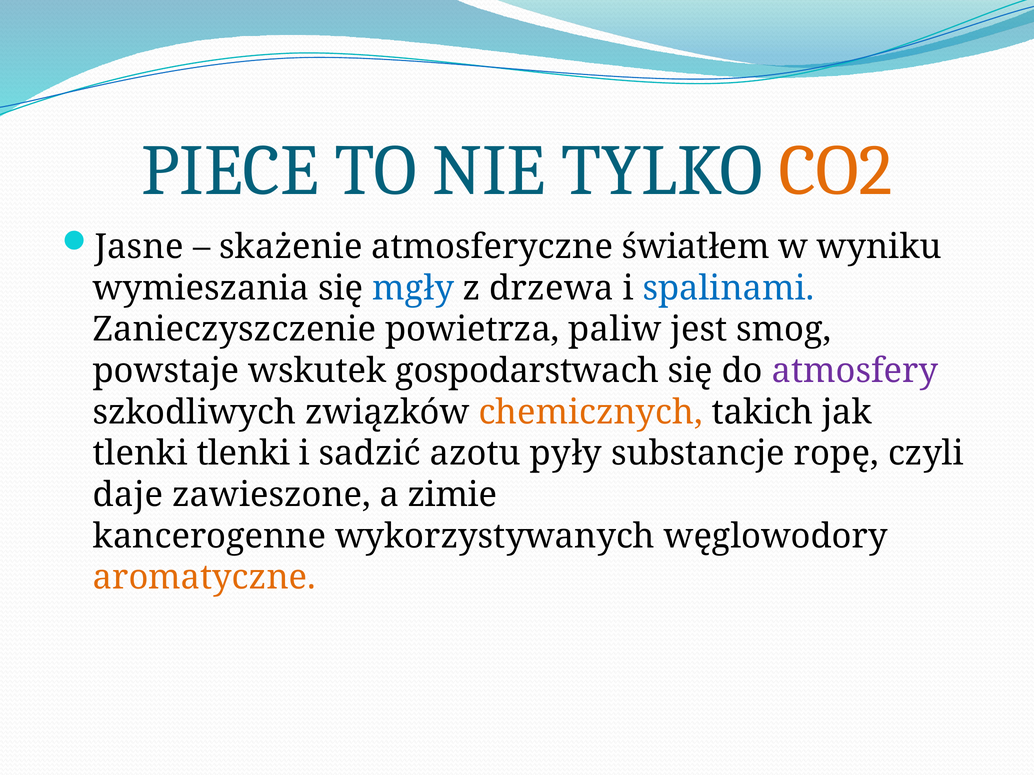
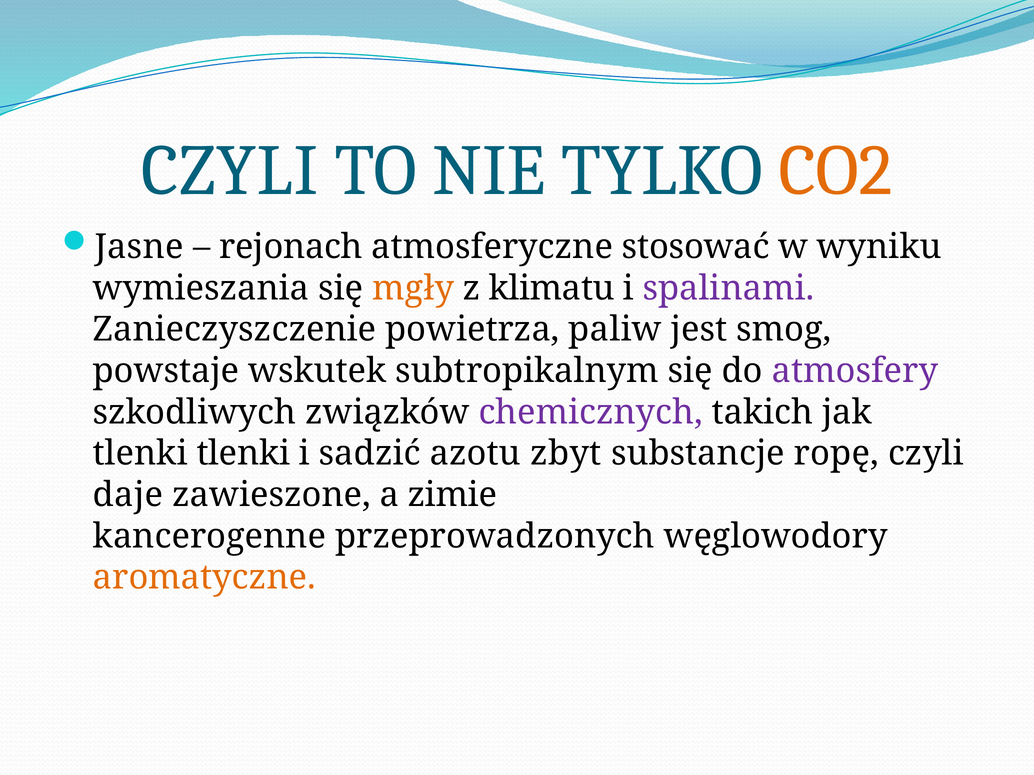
PIECE at (230, 171): PIECE -> CZYLI
skażenie: skażenie -> rejonach
światłem: światłem -> stosować
mgły colour: blue -> orange
drzewa: drzewa -> klimatu
spalinami colour: blue -> purple
gospodarstwach: gospodarstwach -> subtropikalnym
chemicznych colour: orange -> purple
pyły: pyły -> zbyt
wykorzystywanych: wykorzystywanych -> przeprowadzonych
